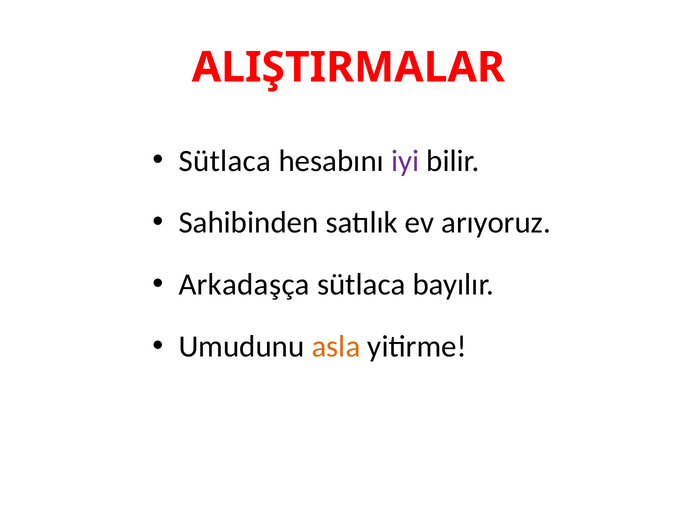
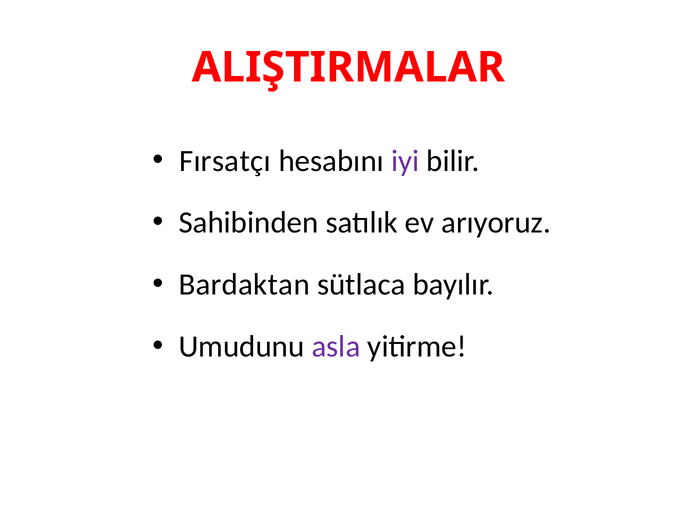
Sütlaca at (225, 161): Sütlaca -> Fırsatçı
Arkadaşça: Arkadaşça -> Bardaktan
asla colour: orange -> purple
